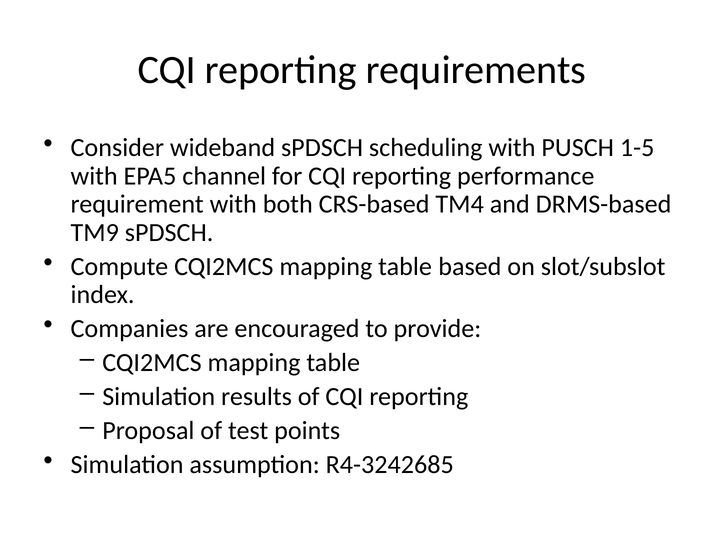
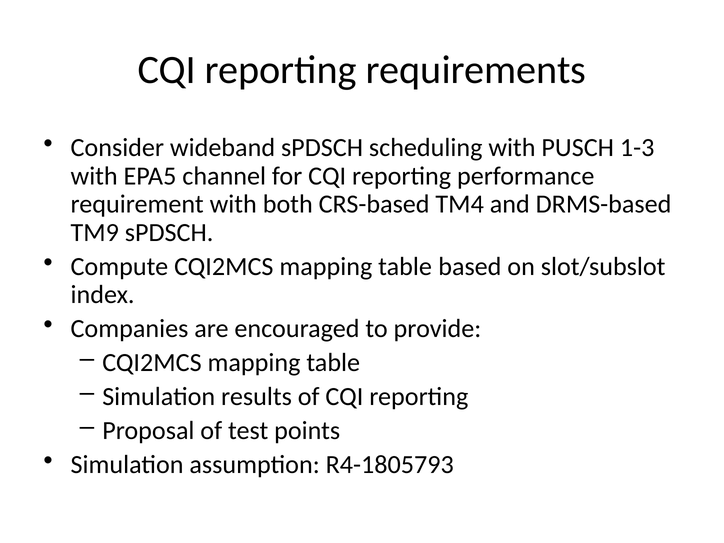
1-5: 1-5 -> 1-3
R4-3242685: R4-3242685 -> R4-1805793
